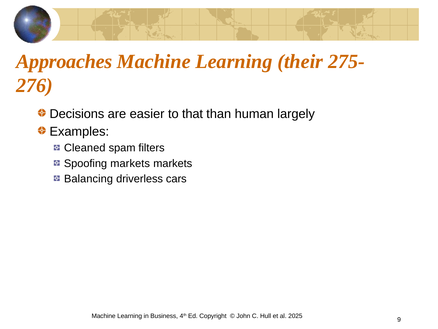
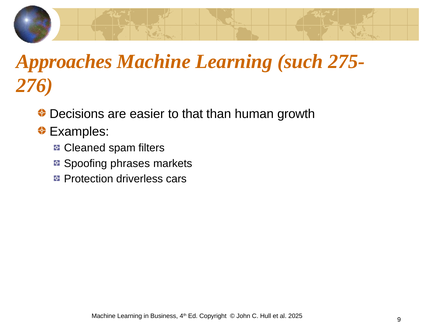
their: their -> such
largely: largely -> growth
Spoofing markets: markets -> phrases
Balancing: Balancing -> Protection
